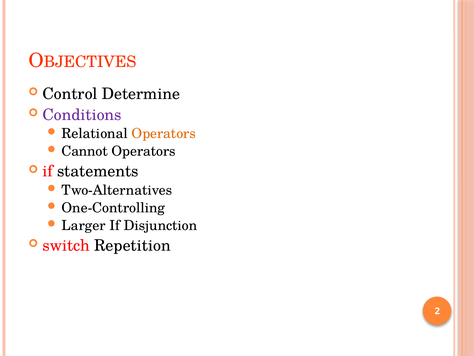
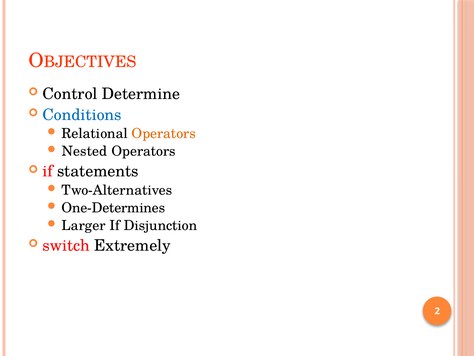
Conditions colour: purple -> blue
Cannot: Cannot -> Nested
One-Controlling: One-Controlling -> One-Determines
Repetition: Repetition -> Extremely
